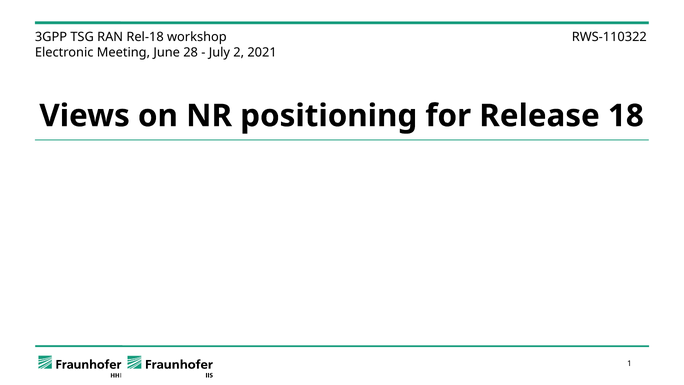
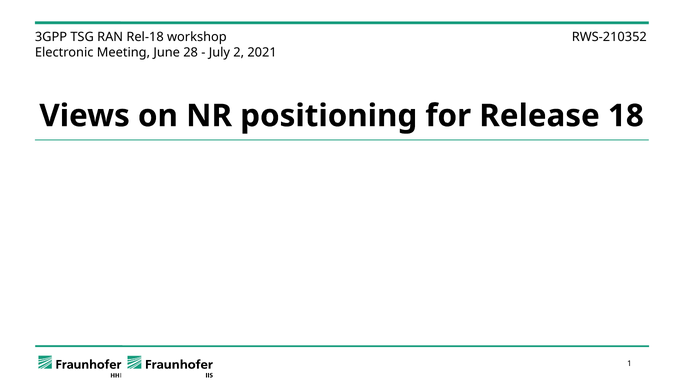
RWS-110322: RWS-110322 -> RWS-210352
